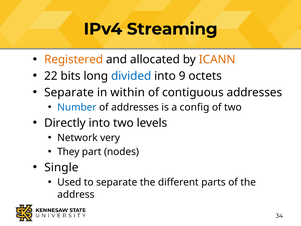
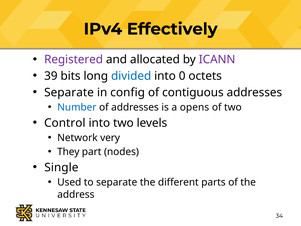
Streaming: Streaming -> Effectively
Registered colour: orange -> purple
ICANN colour: orange -> purple
22: 22 -> 39
9: 9 -> 0
within: within -> config
config: config -> opens
Directly: Directly -> Control
